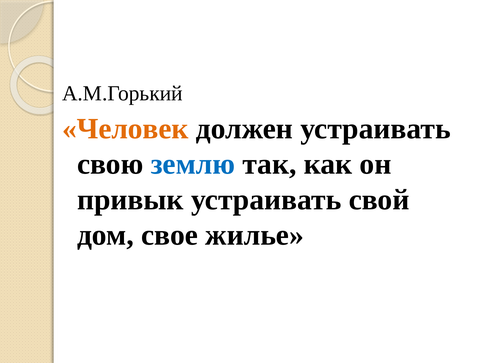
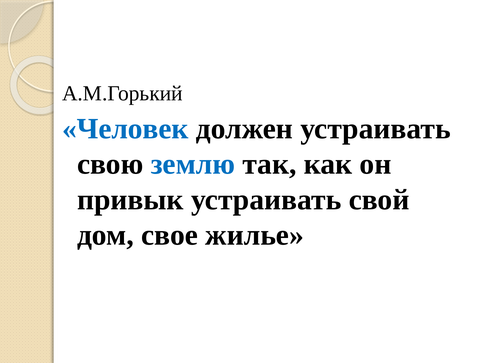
Человек colour: orange -> blue
